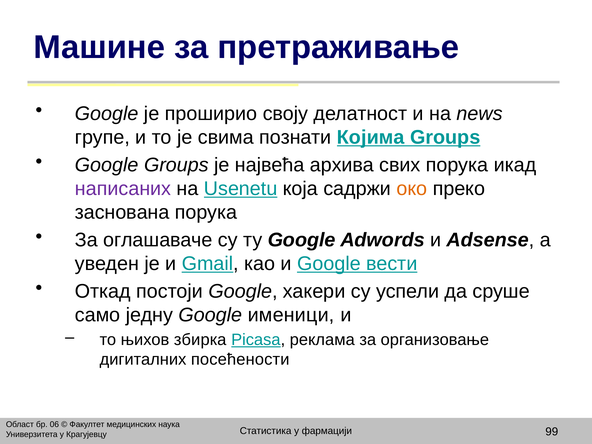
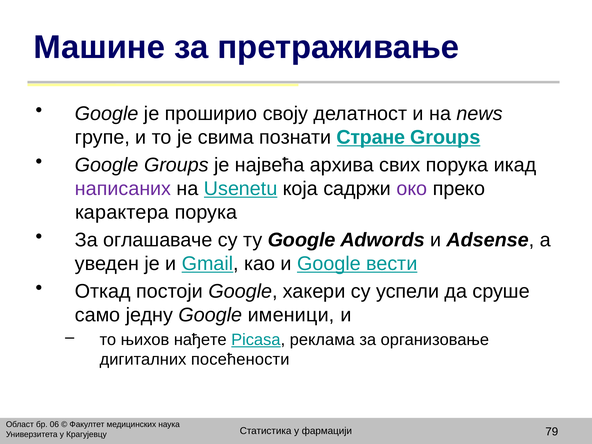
Којима: Којима -> Стране
око colour: orange -> purple
заснована: заснована -> карактера
збирка: збирка -> нађете
99: 99 -> 79
